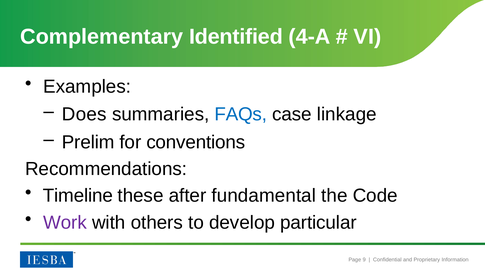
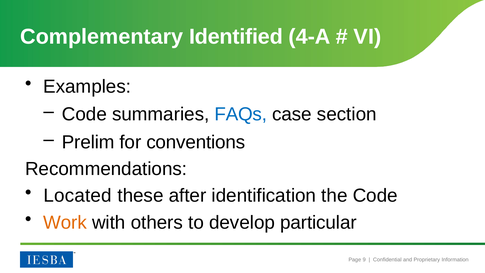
Does at (84, 114): Does -> Code
linkage: linkage -> section
Timeline: Timeline -> Located
fundamental: fundamental -> identification
Work colour: purple -> orange
